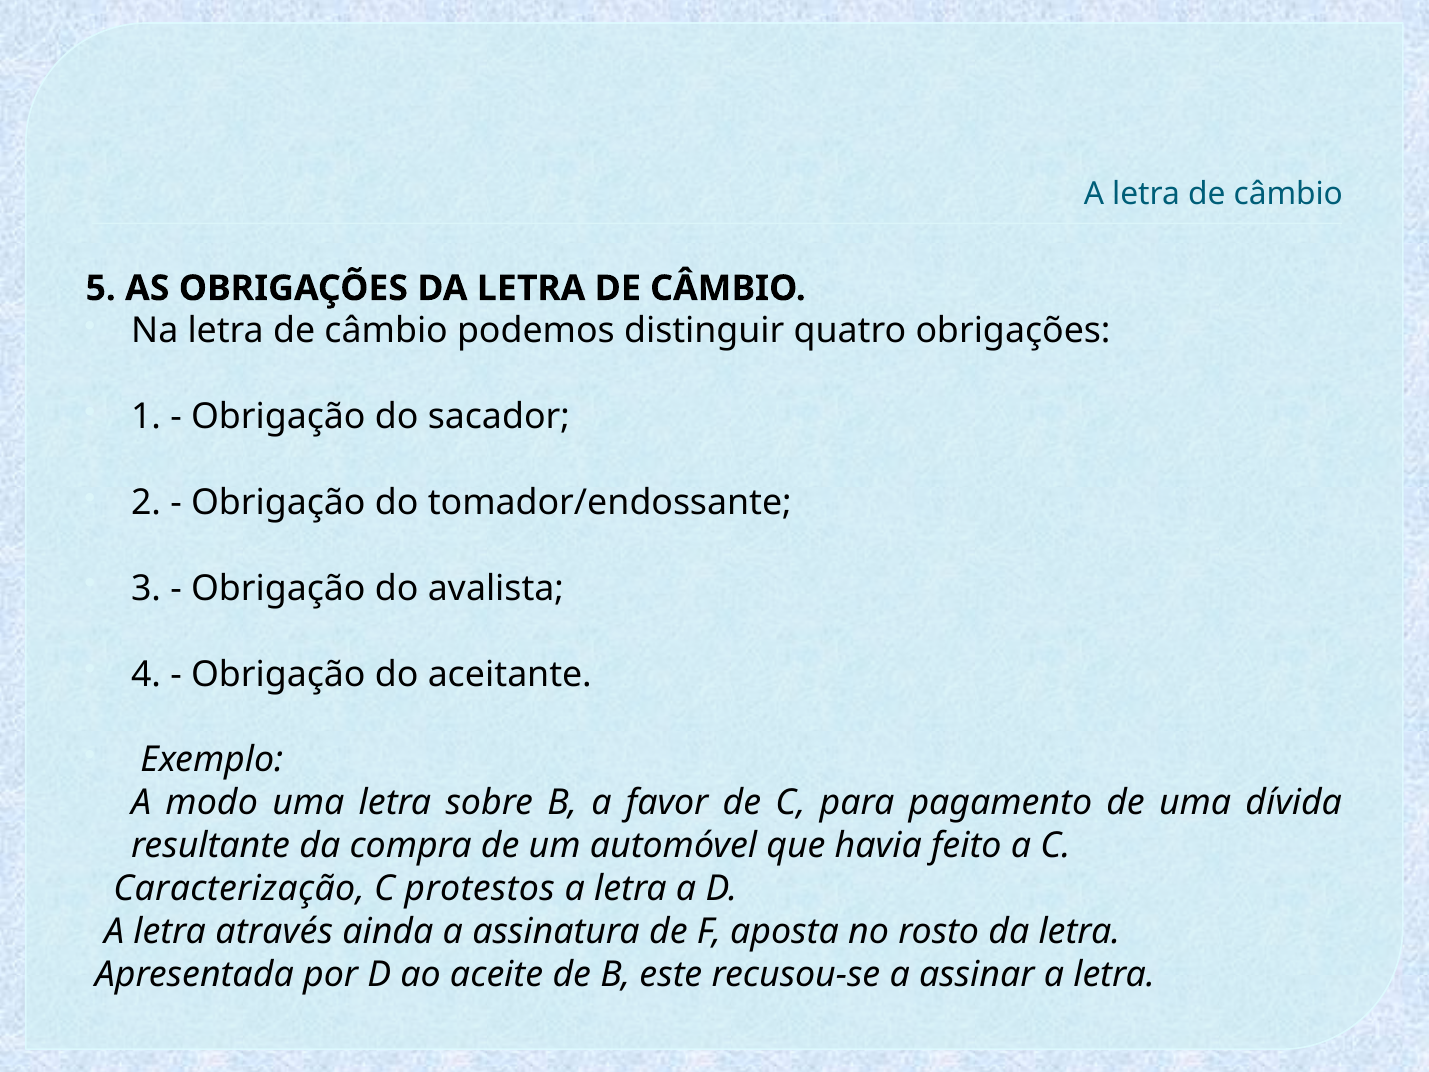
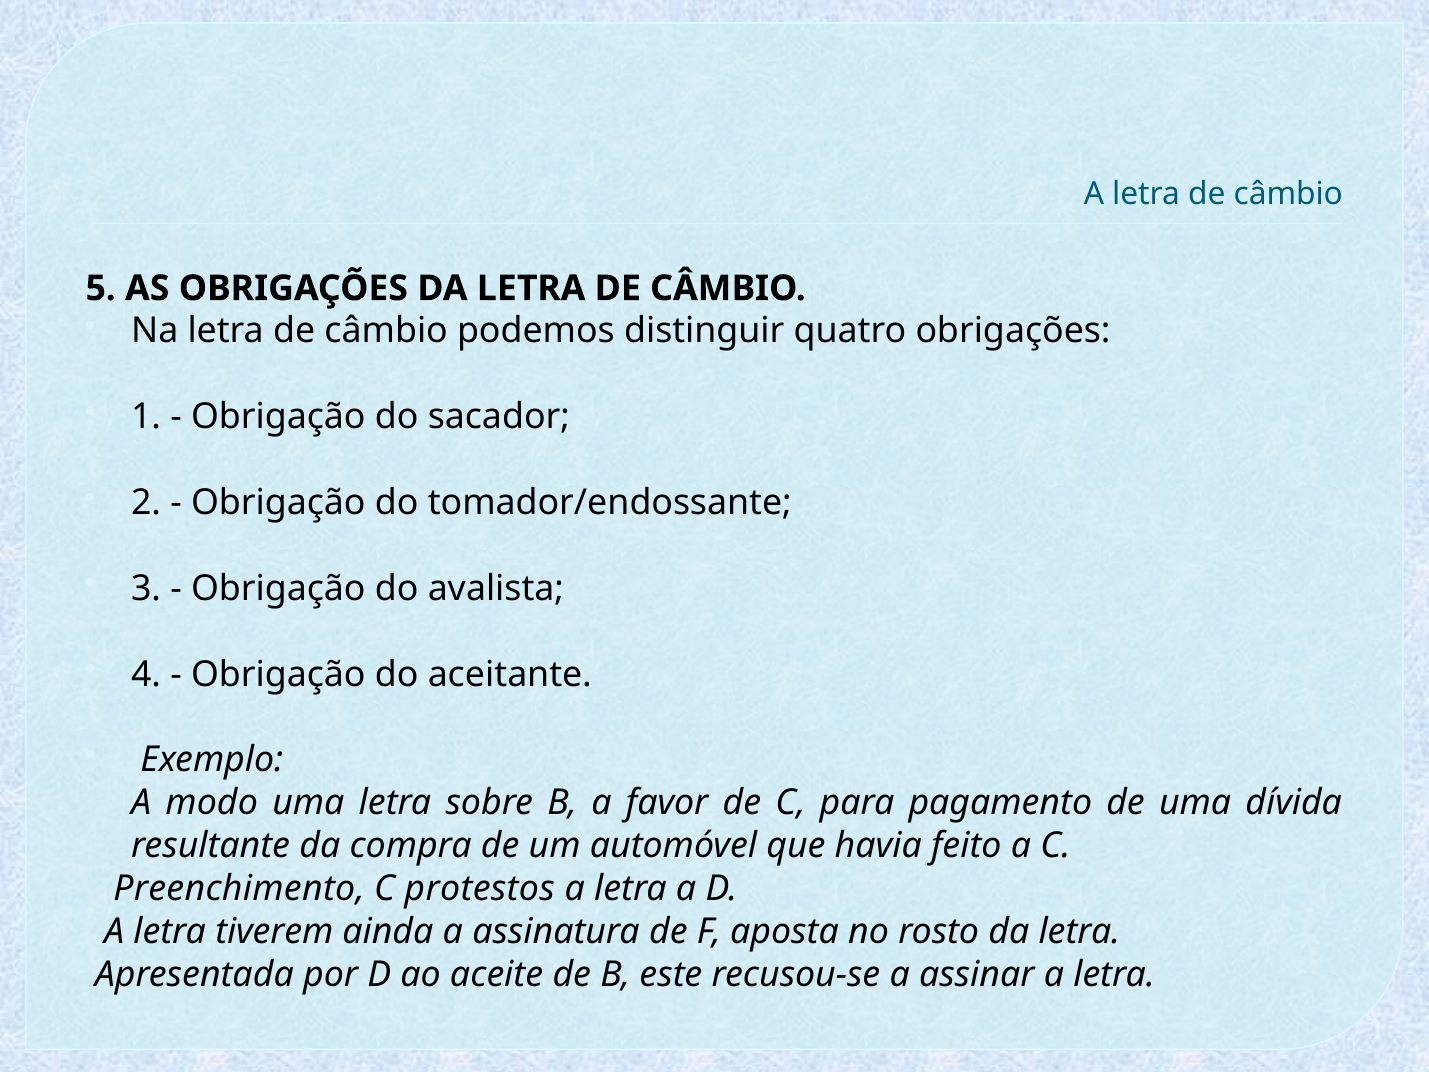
Caracterização: Caracterização -> Preenchimento
através: através -> tiverem
